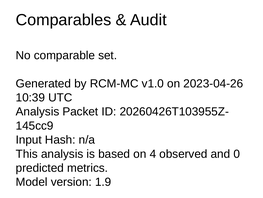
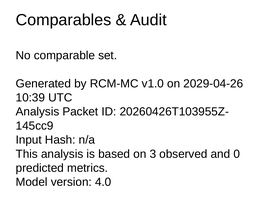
2023-04-26: 2023-04-26 -> 2029-04-26
4: 4 -> 3
1.9: 1.9 -> 4.0
